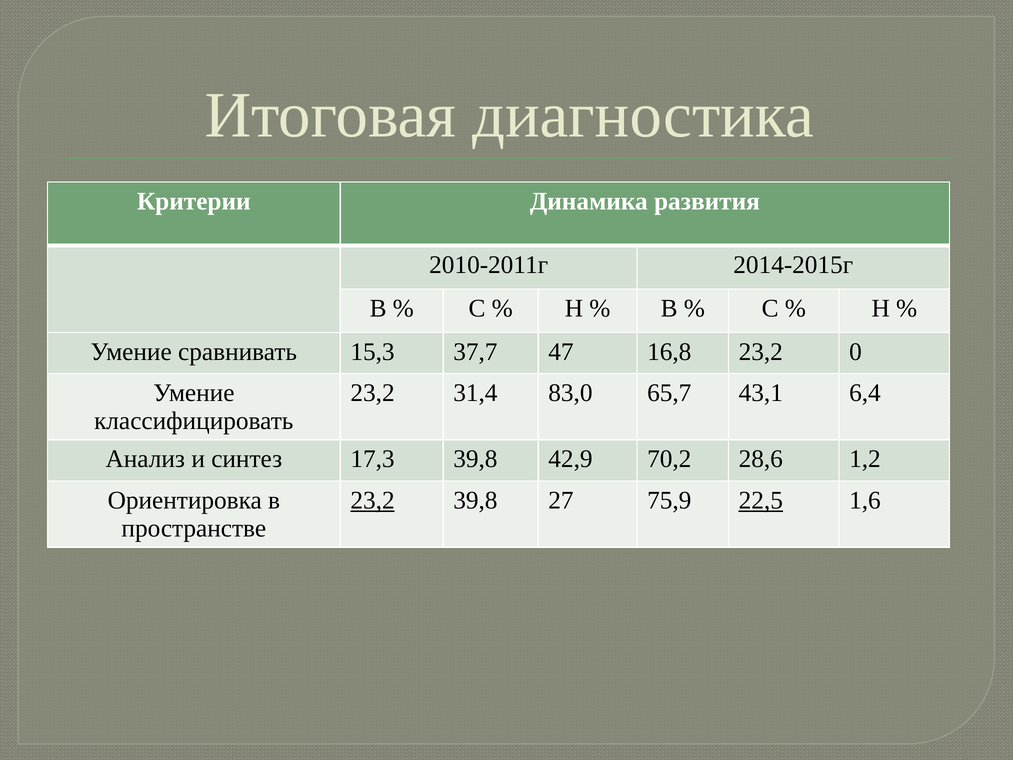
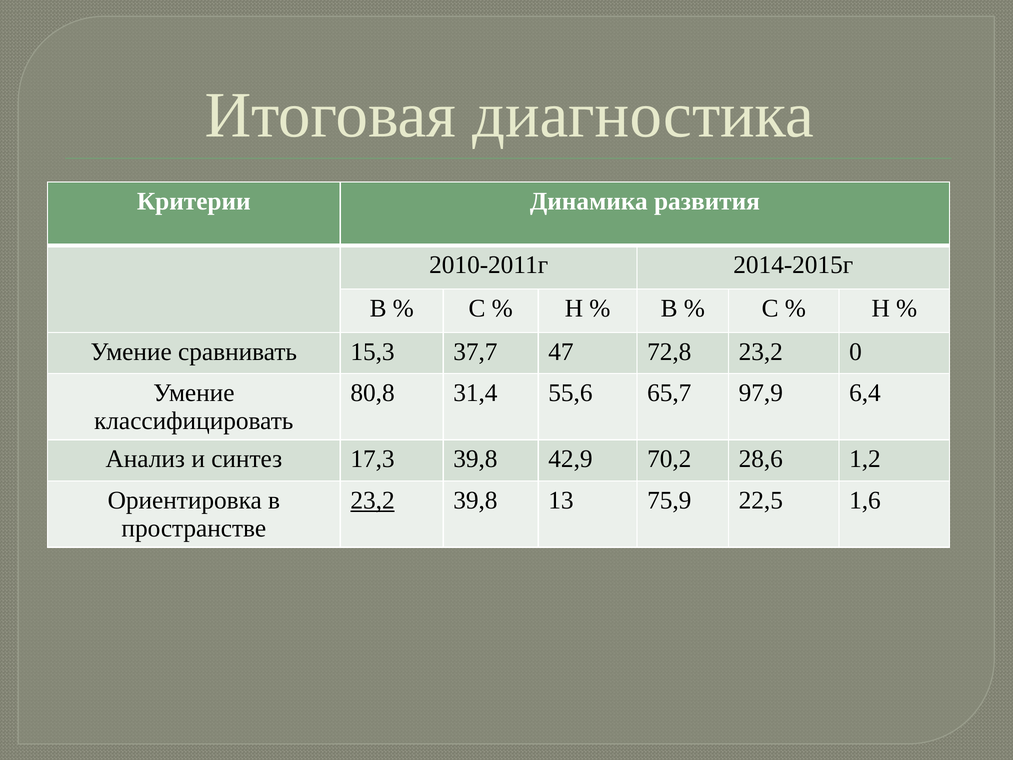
16,8: 16,8 -> 72,8
23,2 at (373, 393): 23,2 -> 80,8
83,0: 83,0 -> 55,6
43,1: 43,1 -> 97,9
27: 27 -> 13
22,5 underline: present -> none
